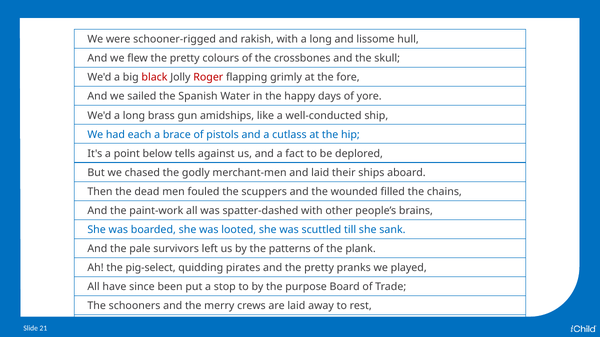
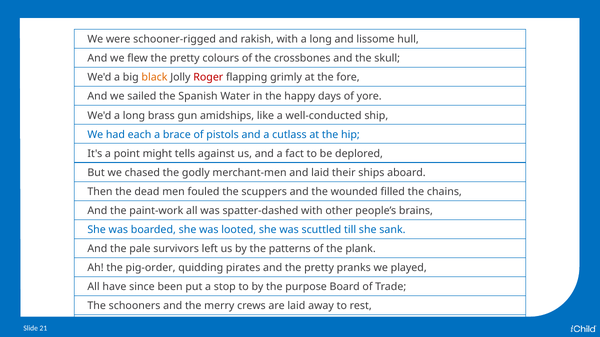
black colour: red -> orange
below: below -> might
pig-select: pig-select -> pig-order
